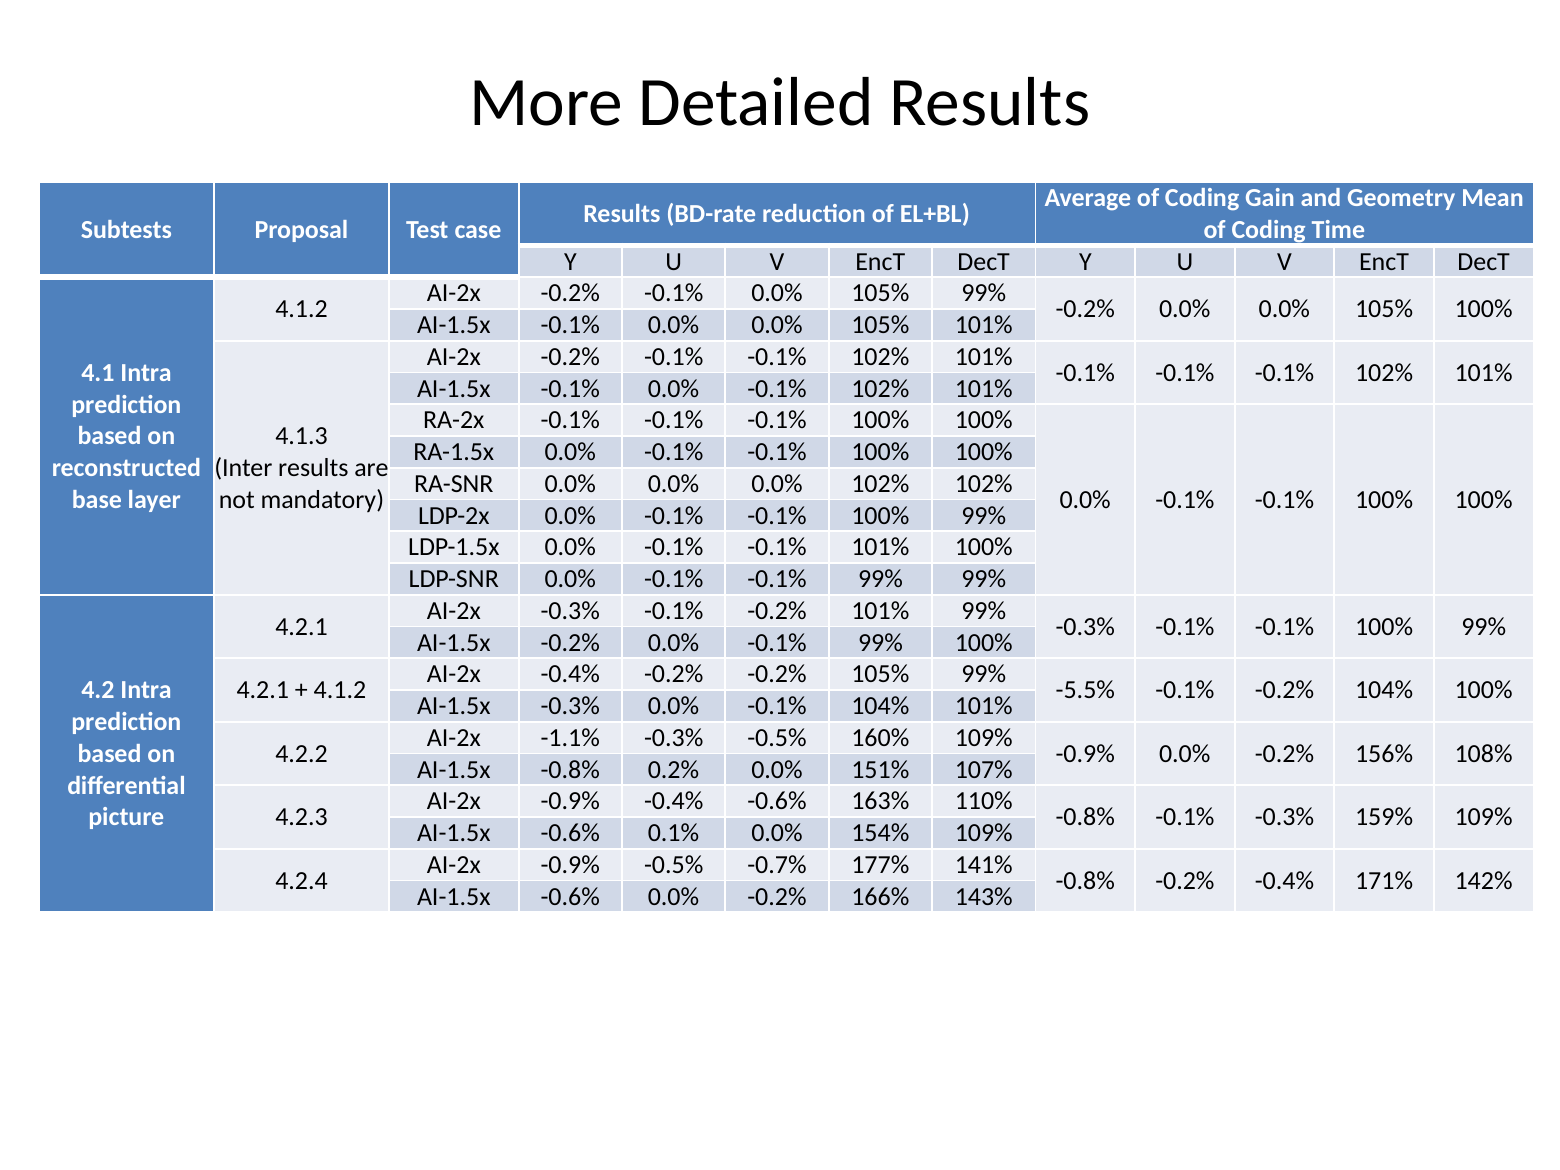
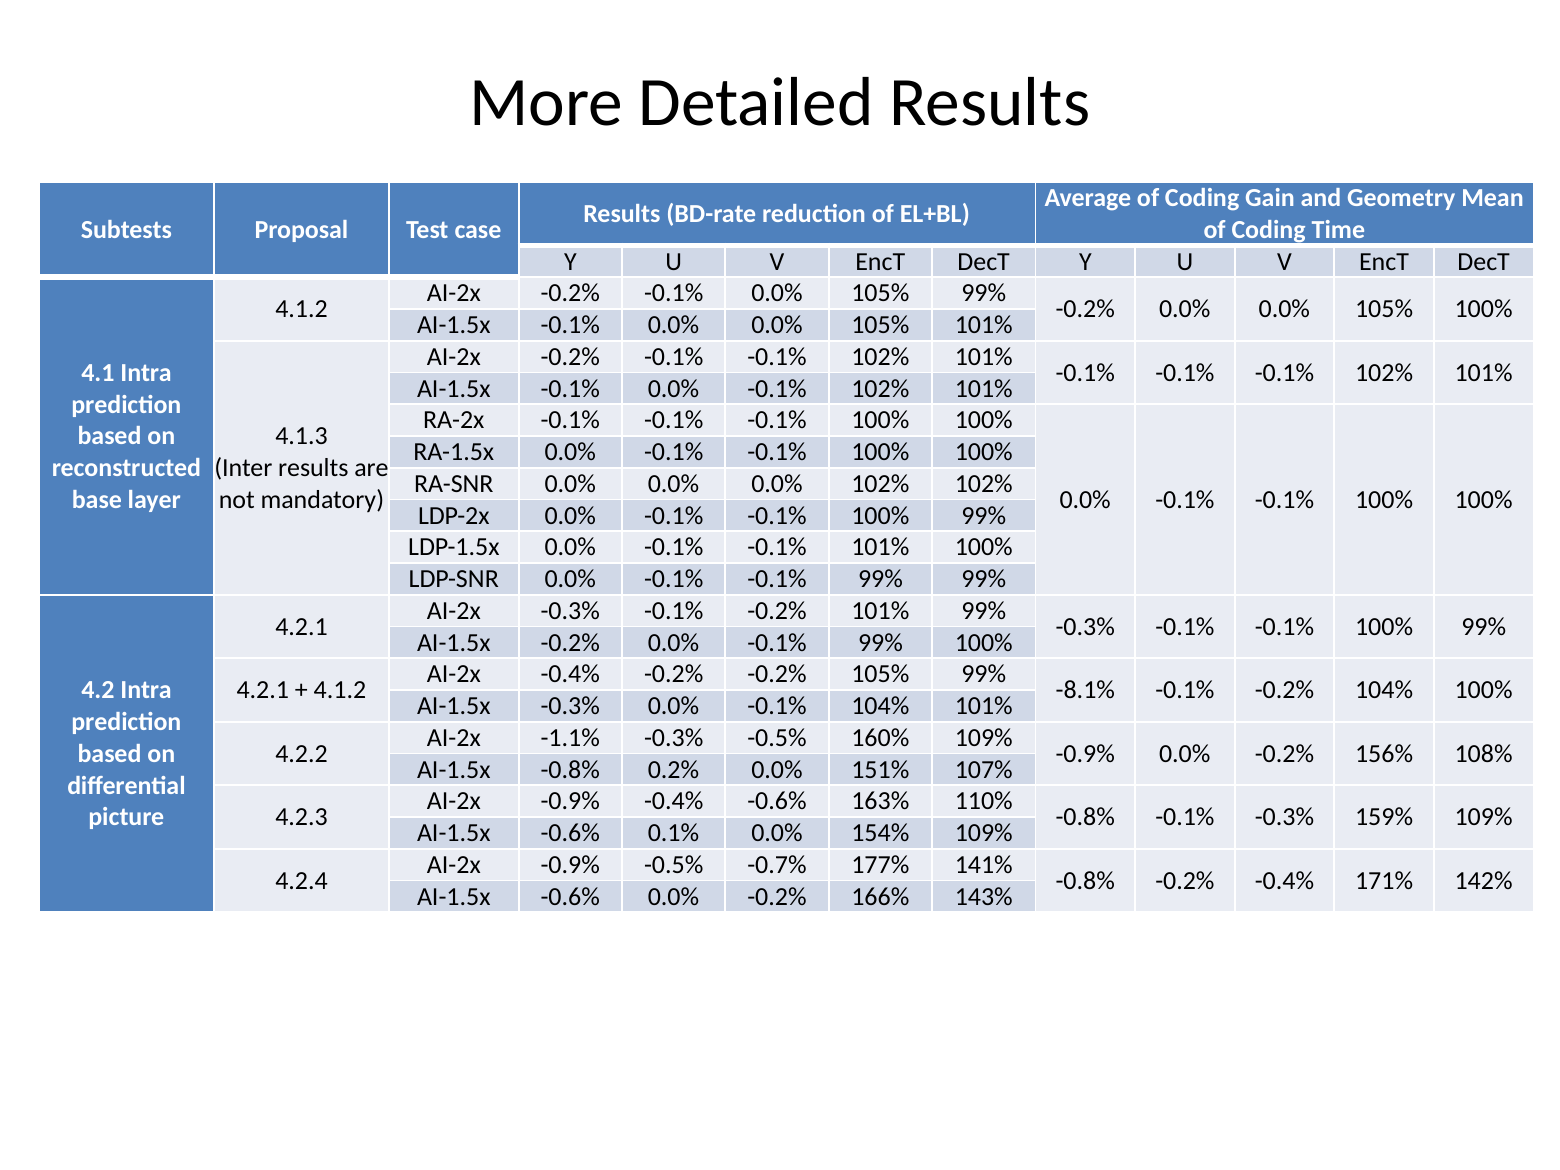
-5.5%: -5.5% -> -8.1%
